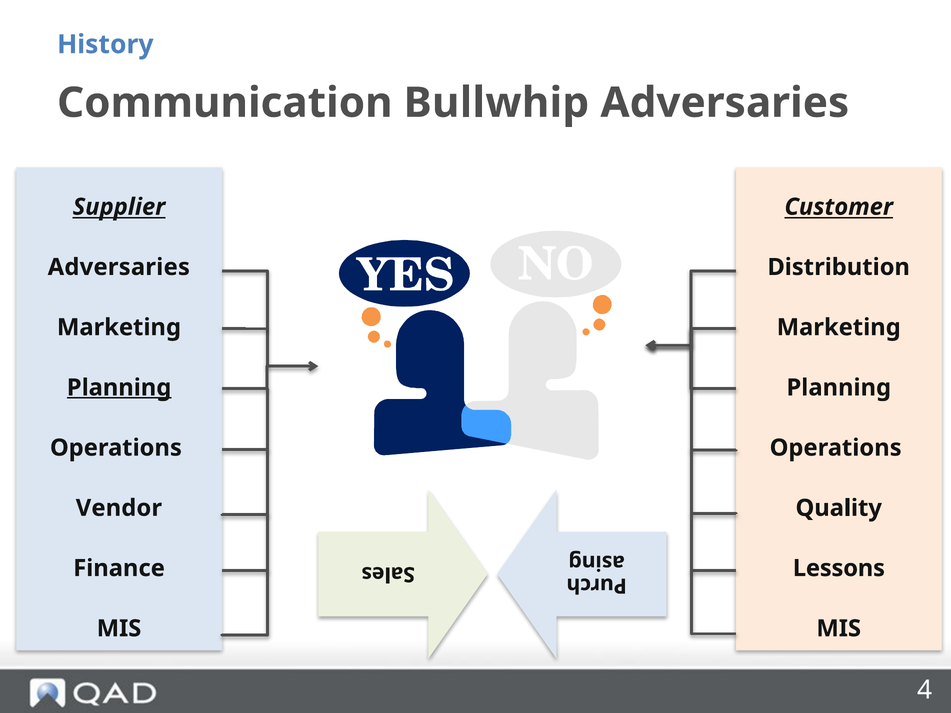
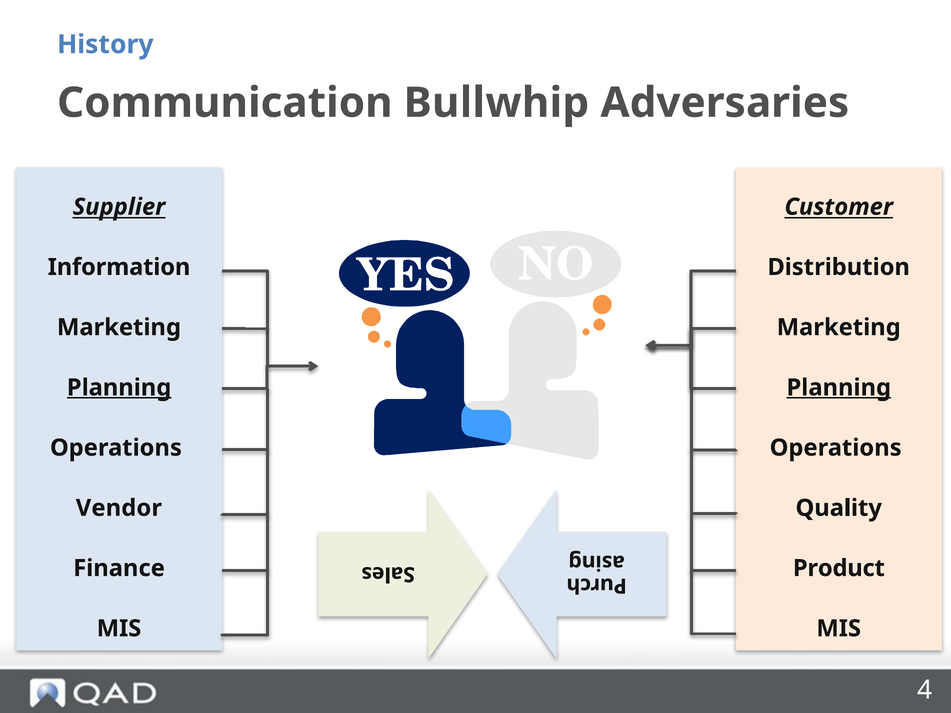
Adversaries at (119, 267): Adversaries -> Information
Planning at (839, 388) underline: none -> present
Lessons: Lessons -> Product
